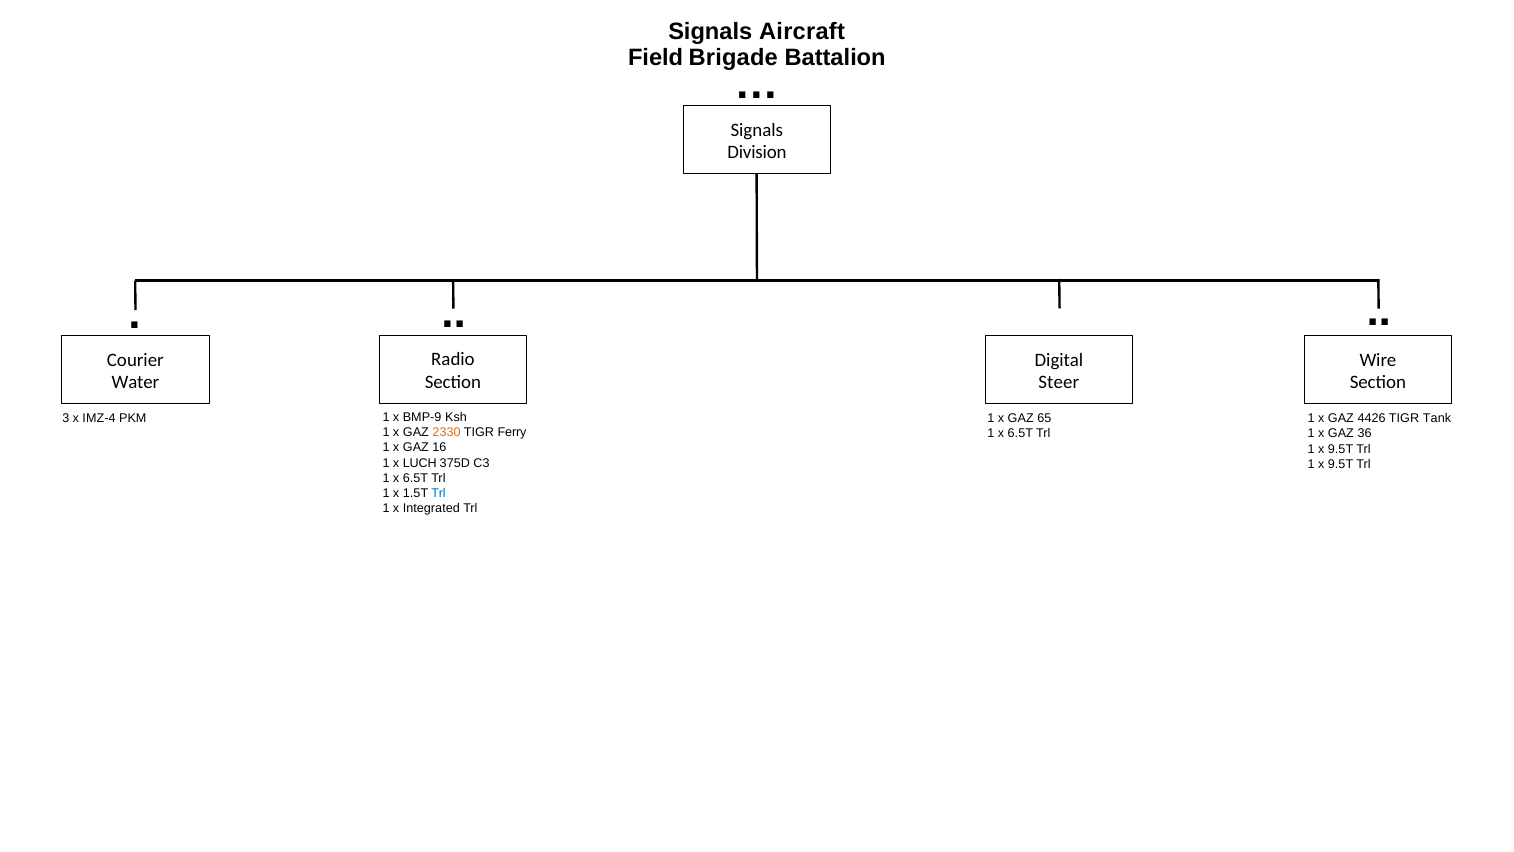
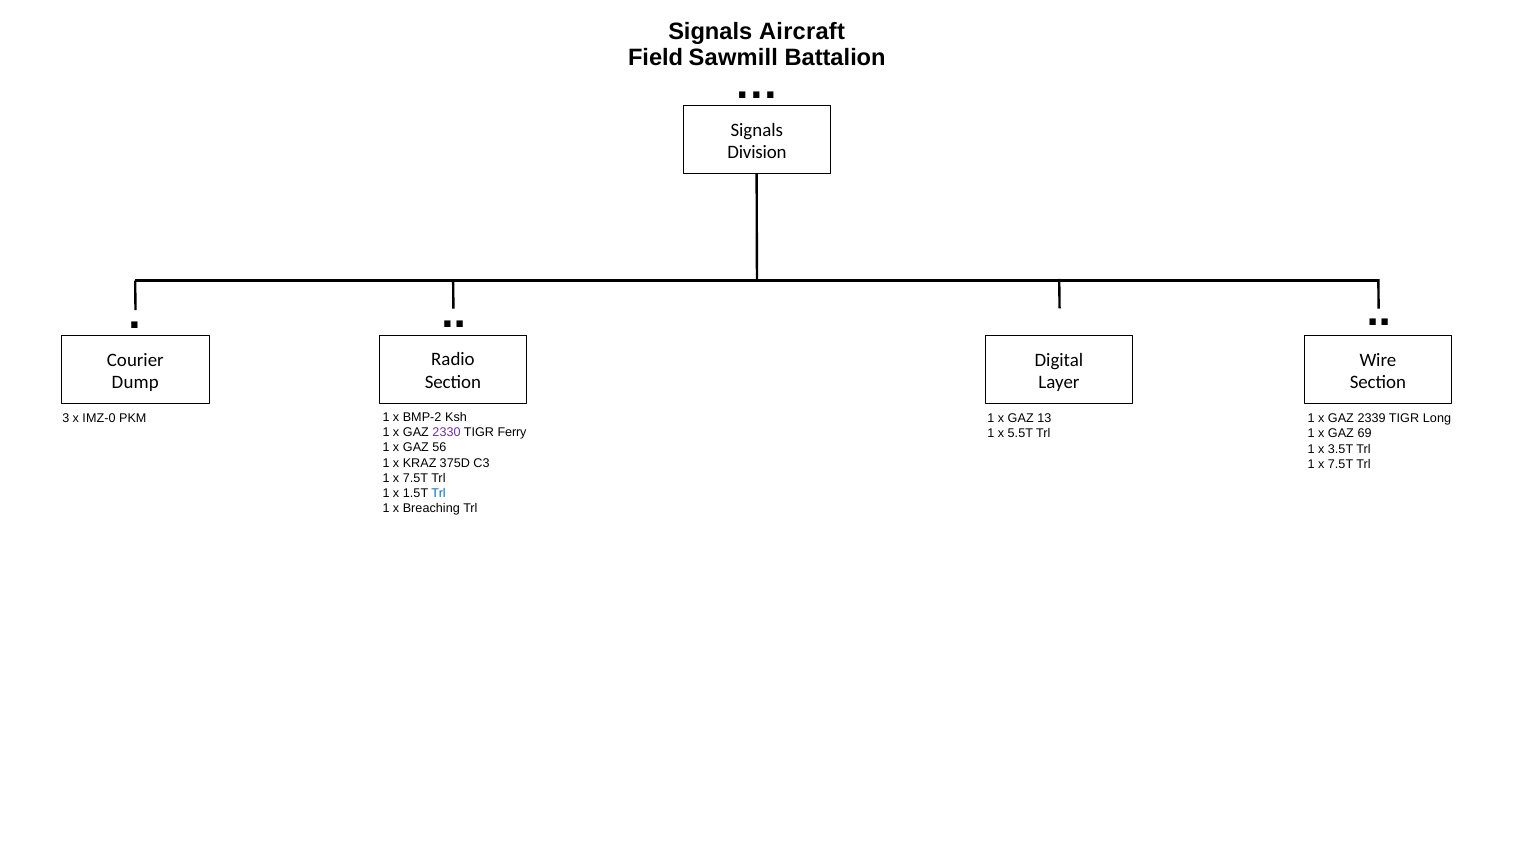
Brigade: Brigade -> Sawmill
Water: Water -> Dump
Steer: Steer -> Layer
BMP-9: BMP-9 -> BMP-2
IMZ-4: IMZ-4 -> IMZ-0
65: 65 -> 13
4426: 4426 -> 2339
Tank: Tank -> Long
2330 colour: orange -> purple
6.5T at (1020, 434): 6.5T -> 5.5T
36: 36 -> 69
16: 16 -> 56
9.5T at (1341, 449): 9.5T -> 3.5T
LUCH: LUCH -> KRAZ
9.5T at (1341, 464): 9.5T -> 7.5T
6.5T at (415, 478): 6.5T -> 7.5T
Integrated: Integrated -> Breaching
